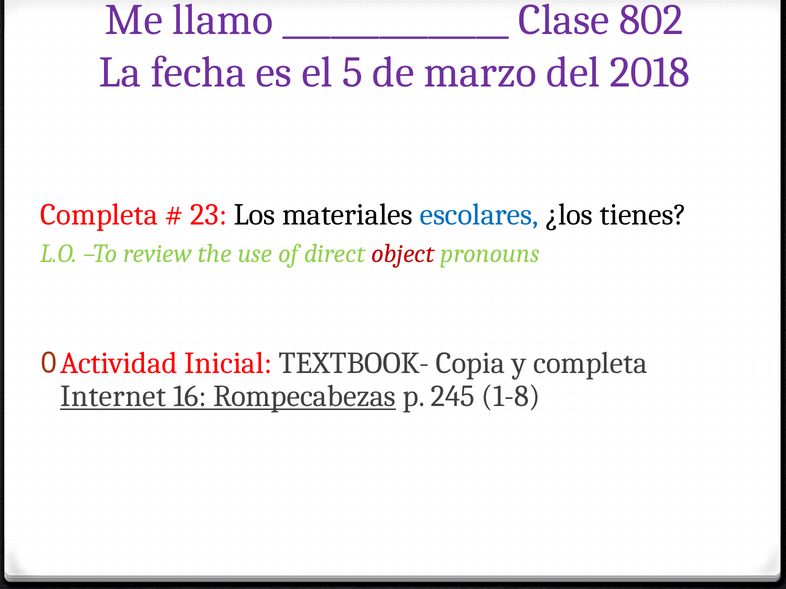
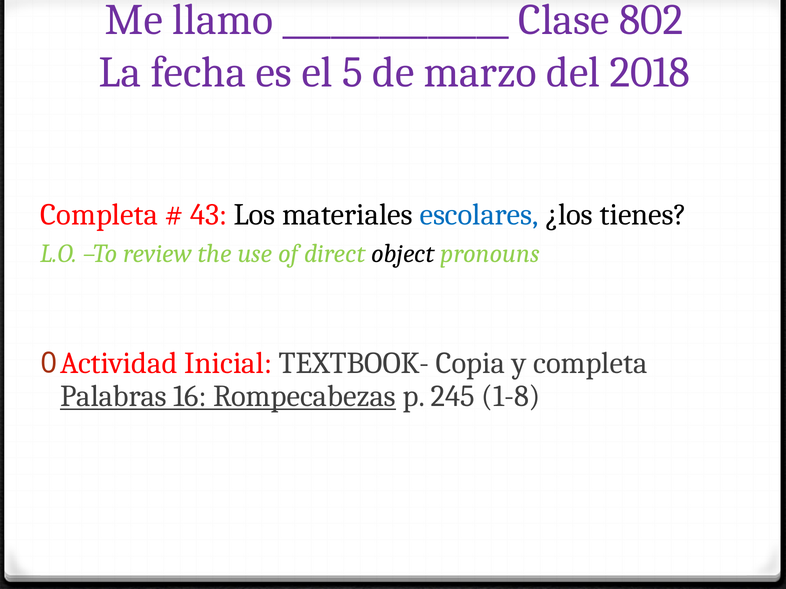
23: 23 -> 43
object colour: red -> black
Internet: Internet -> Palabras
